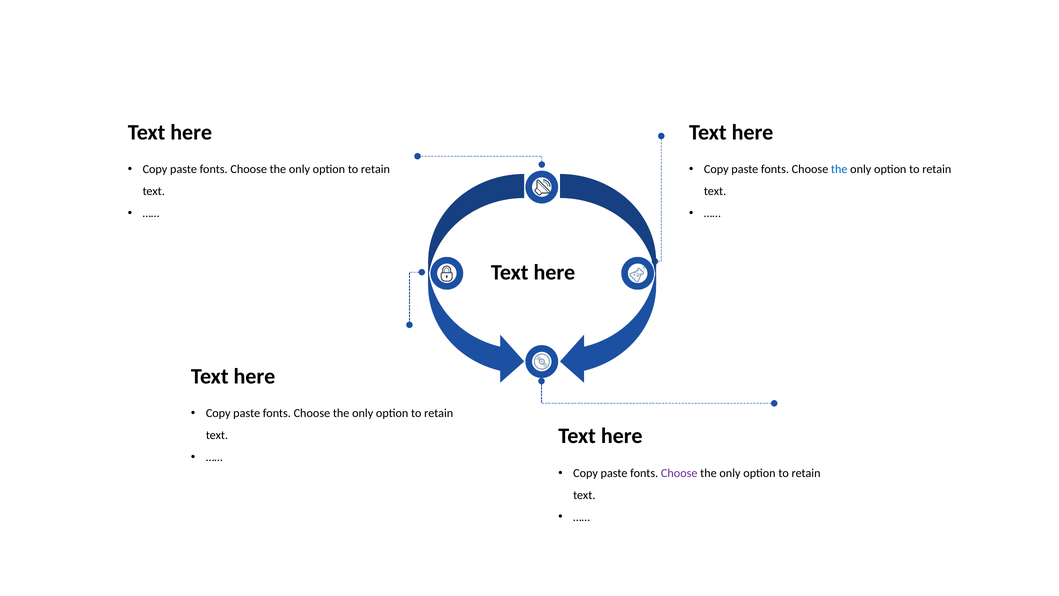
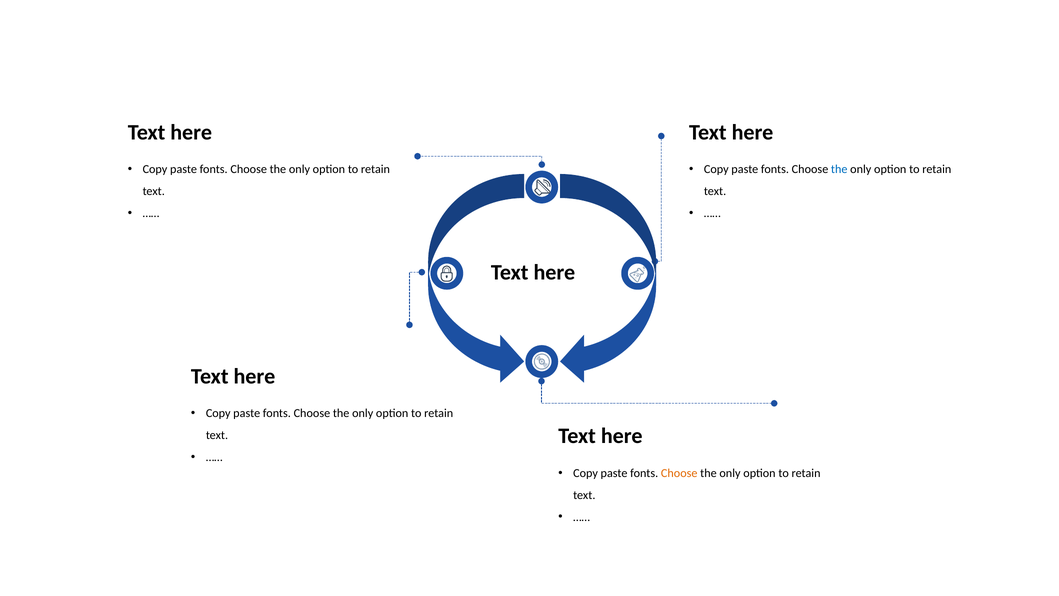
Choose at (679, 473) colour: purple -> orange
